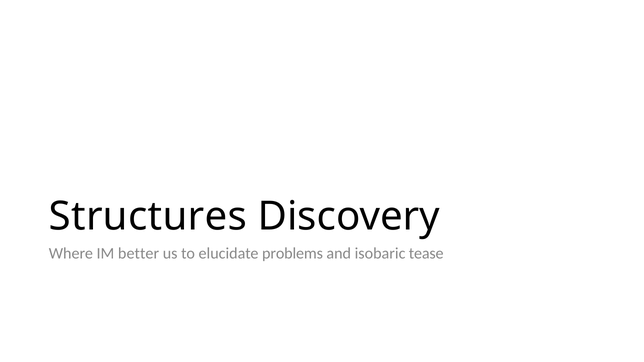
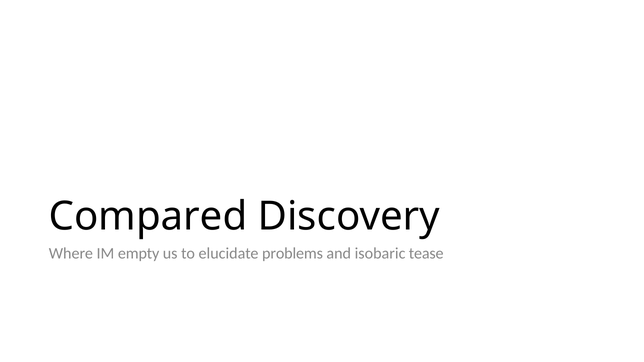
Structures: Structures -> Compared
better: better -> empty
